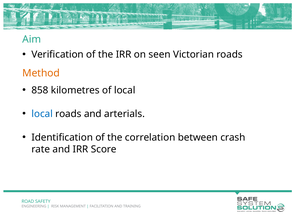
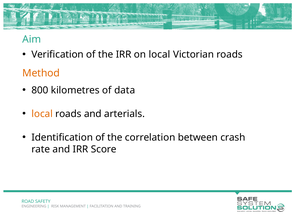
on seen: seen -> local
858: 858 -> 800
of local: local -> data
local at (42, 114) colour: blue -> orange
